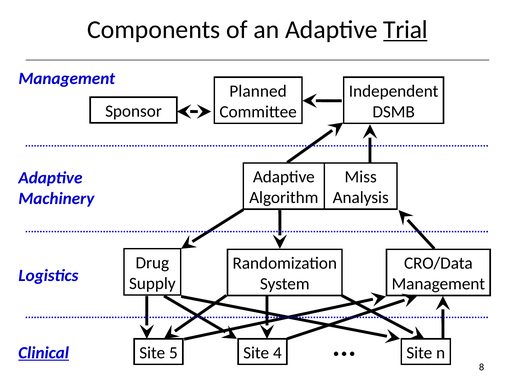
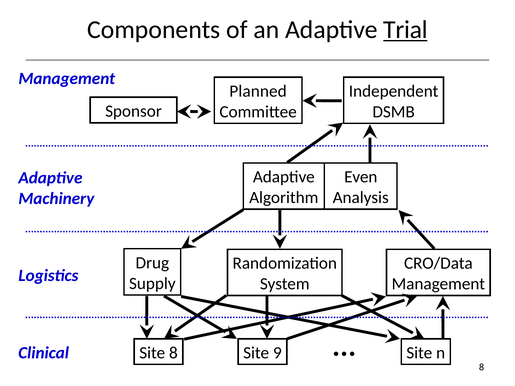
Miss: Miss -> Even
Clinical underline: present -> none
Site 5: 5 -> 8
4: 4 -> 9
